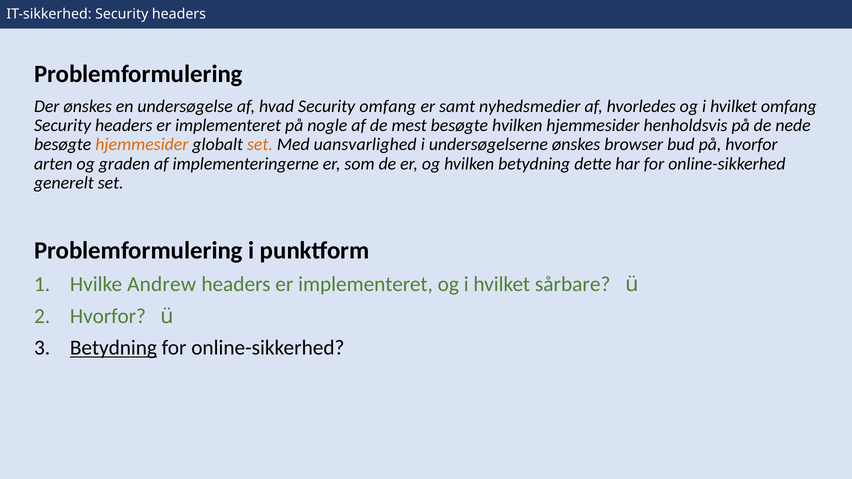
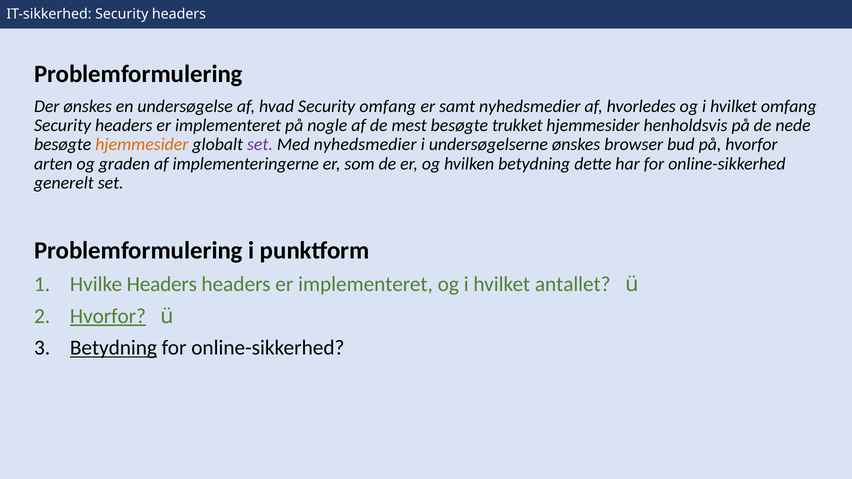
besøgte hvilken: hvilken -> trukket
set at (260, 145) colour: orange -> purple
Med uansvarlighed: uansvarlighed -> nyhedsmedier
Hvilke Andrew: Andrew -> Headers
sårbare: sårbare -> antallet
Hvorfor at (108, 316) underline: none -> present
